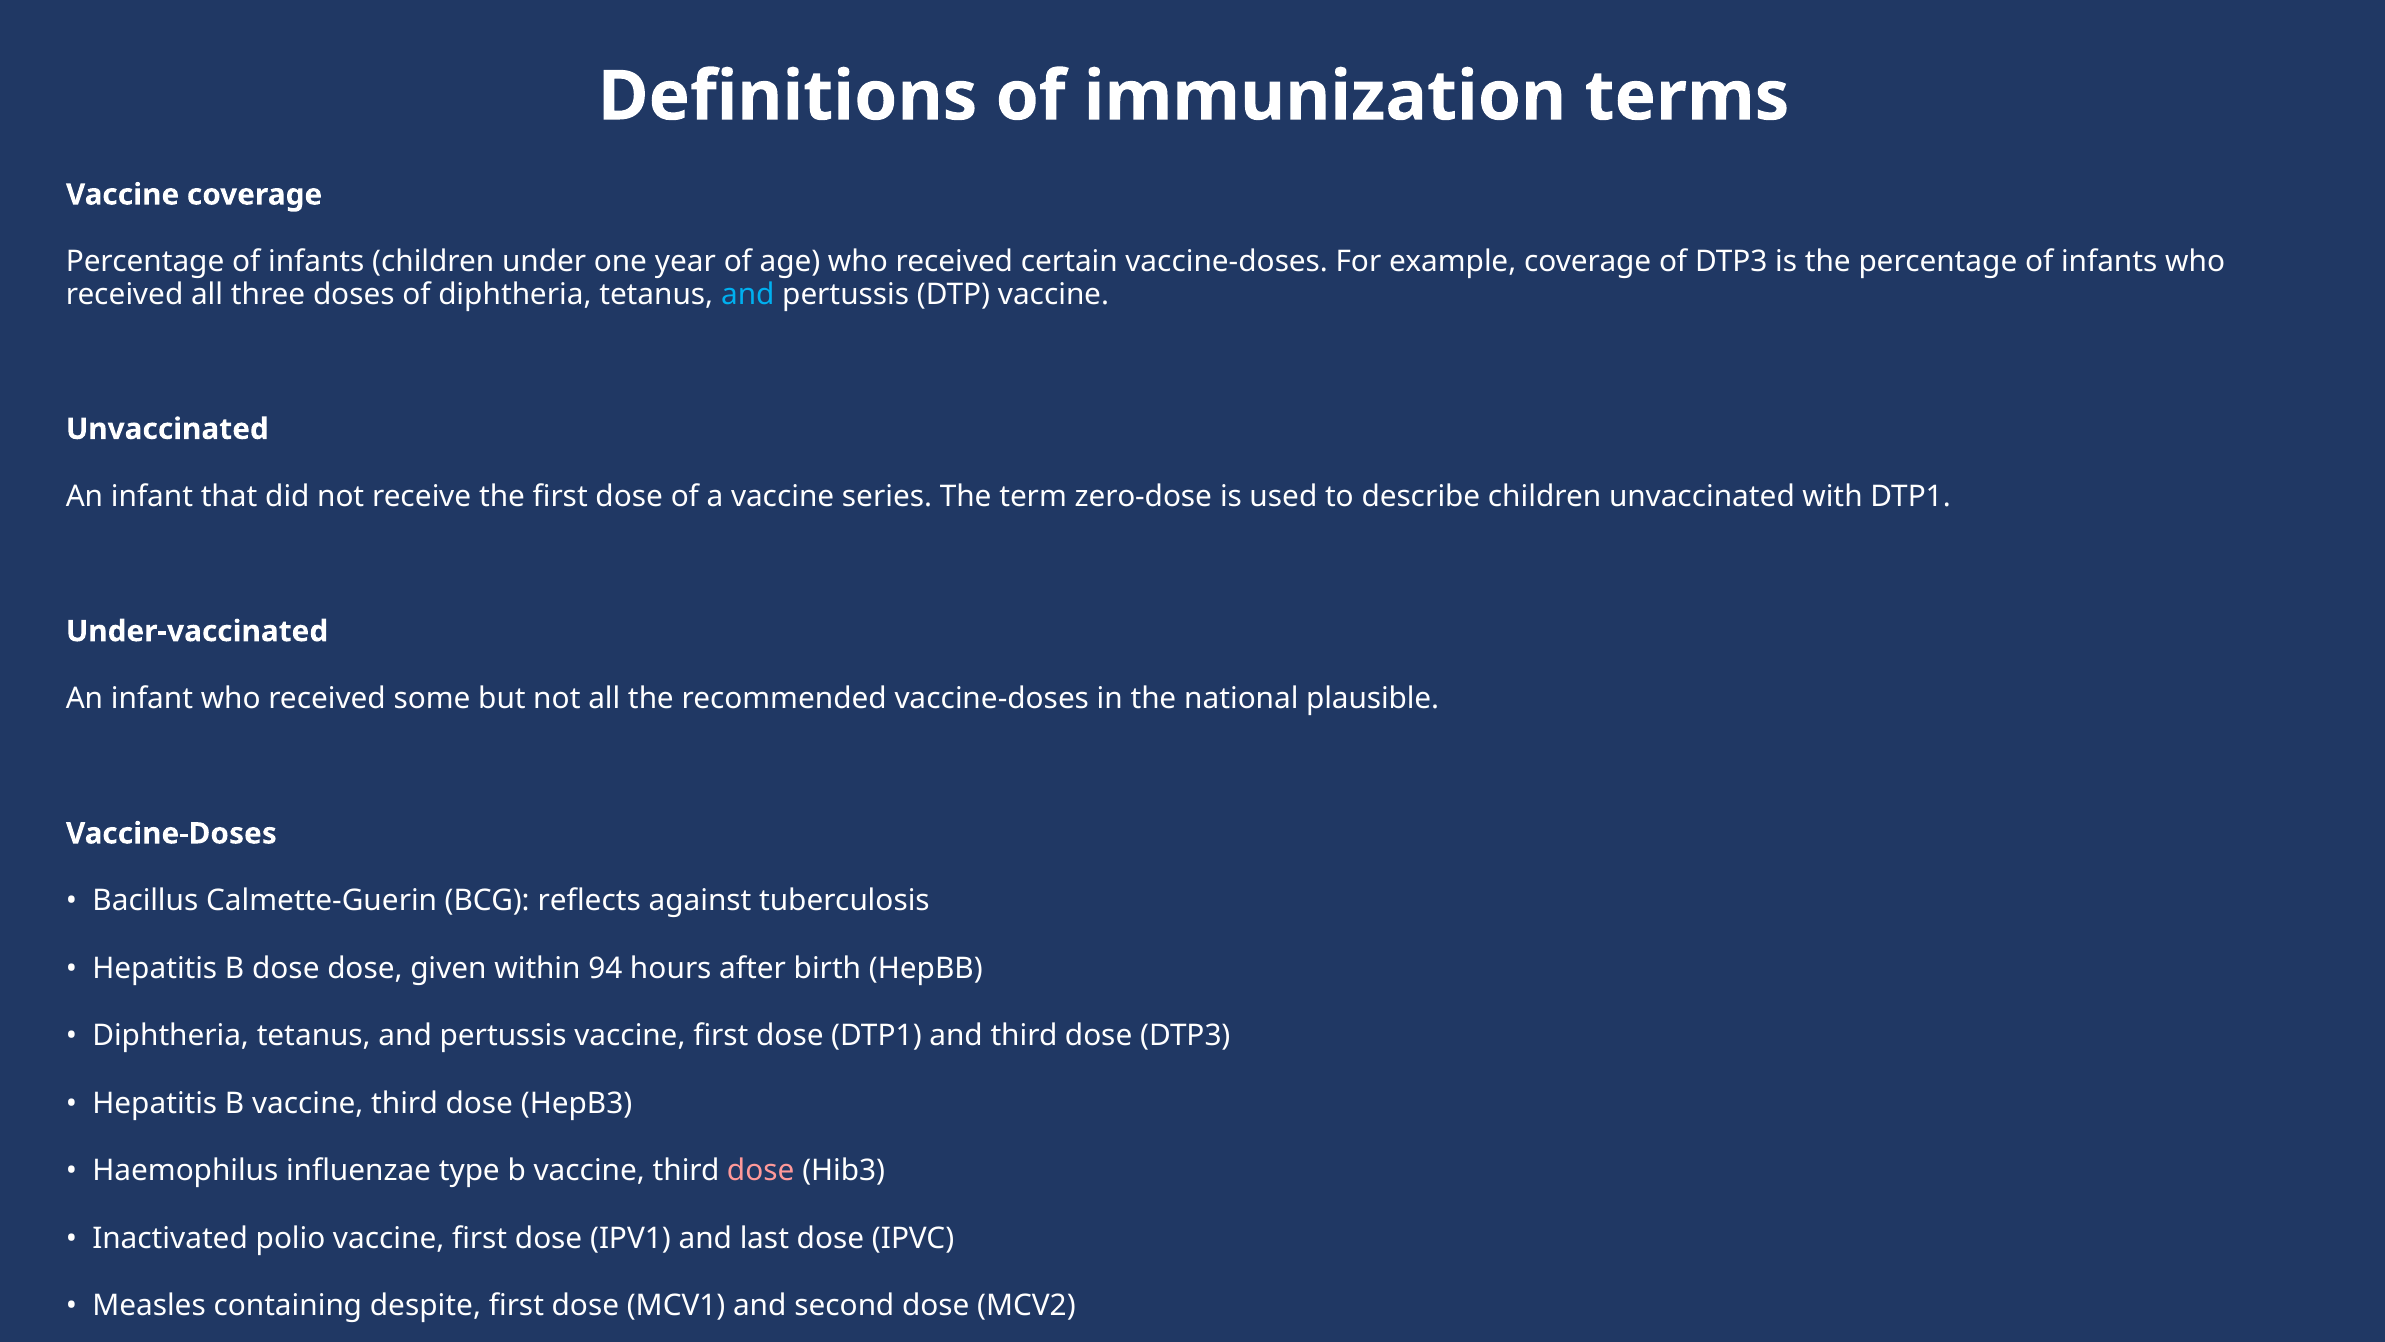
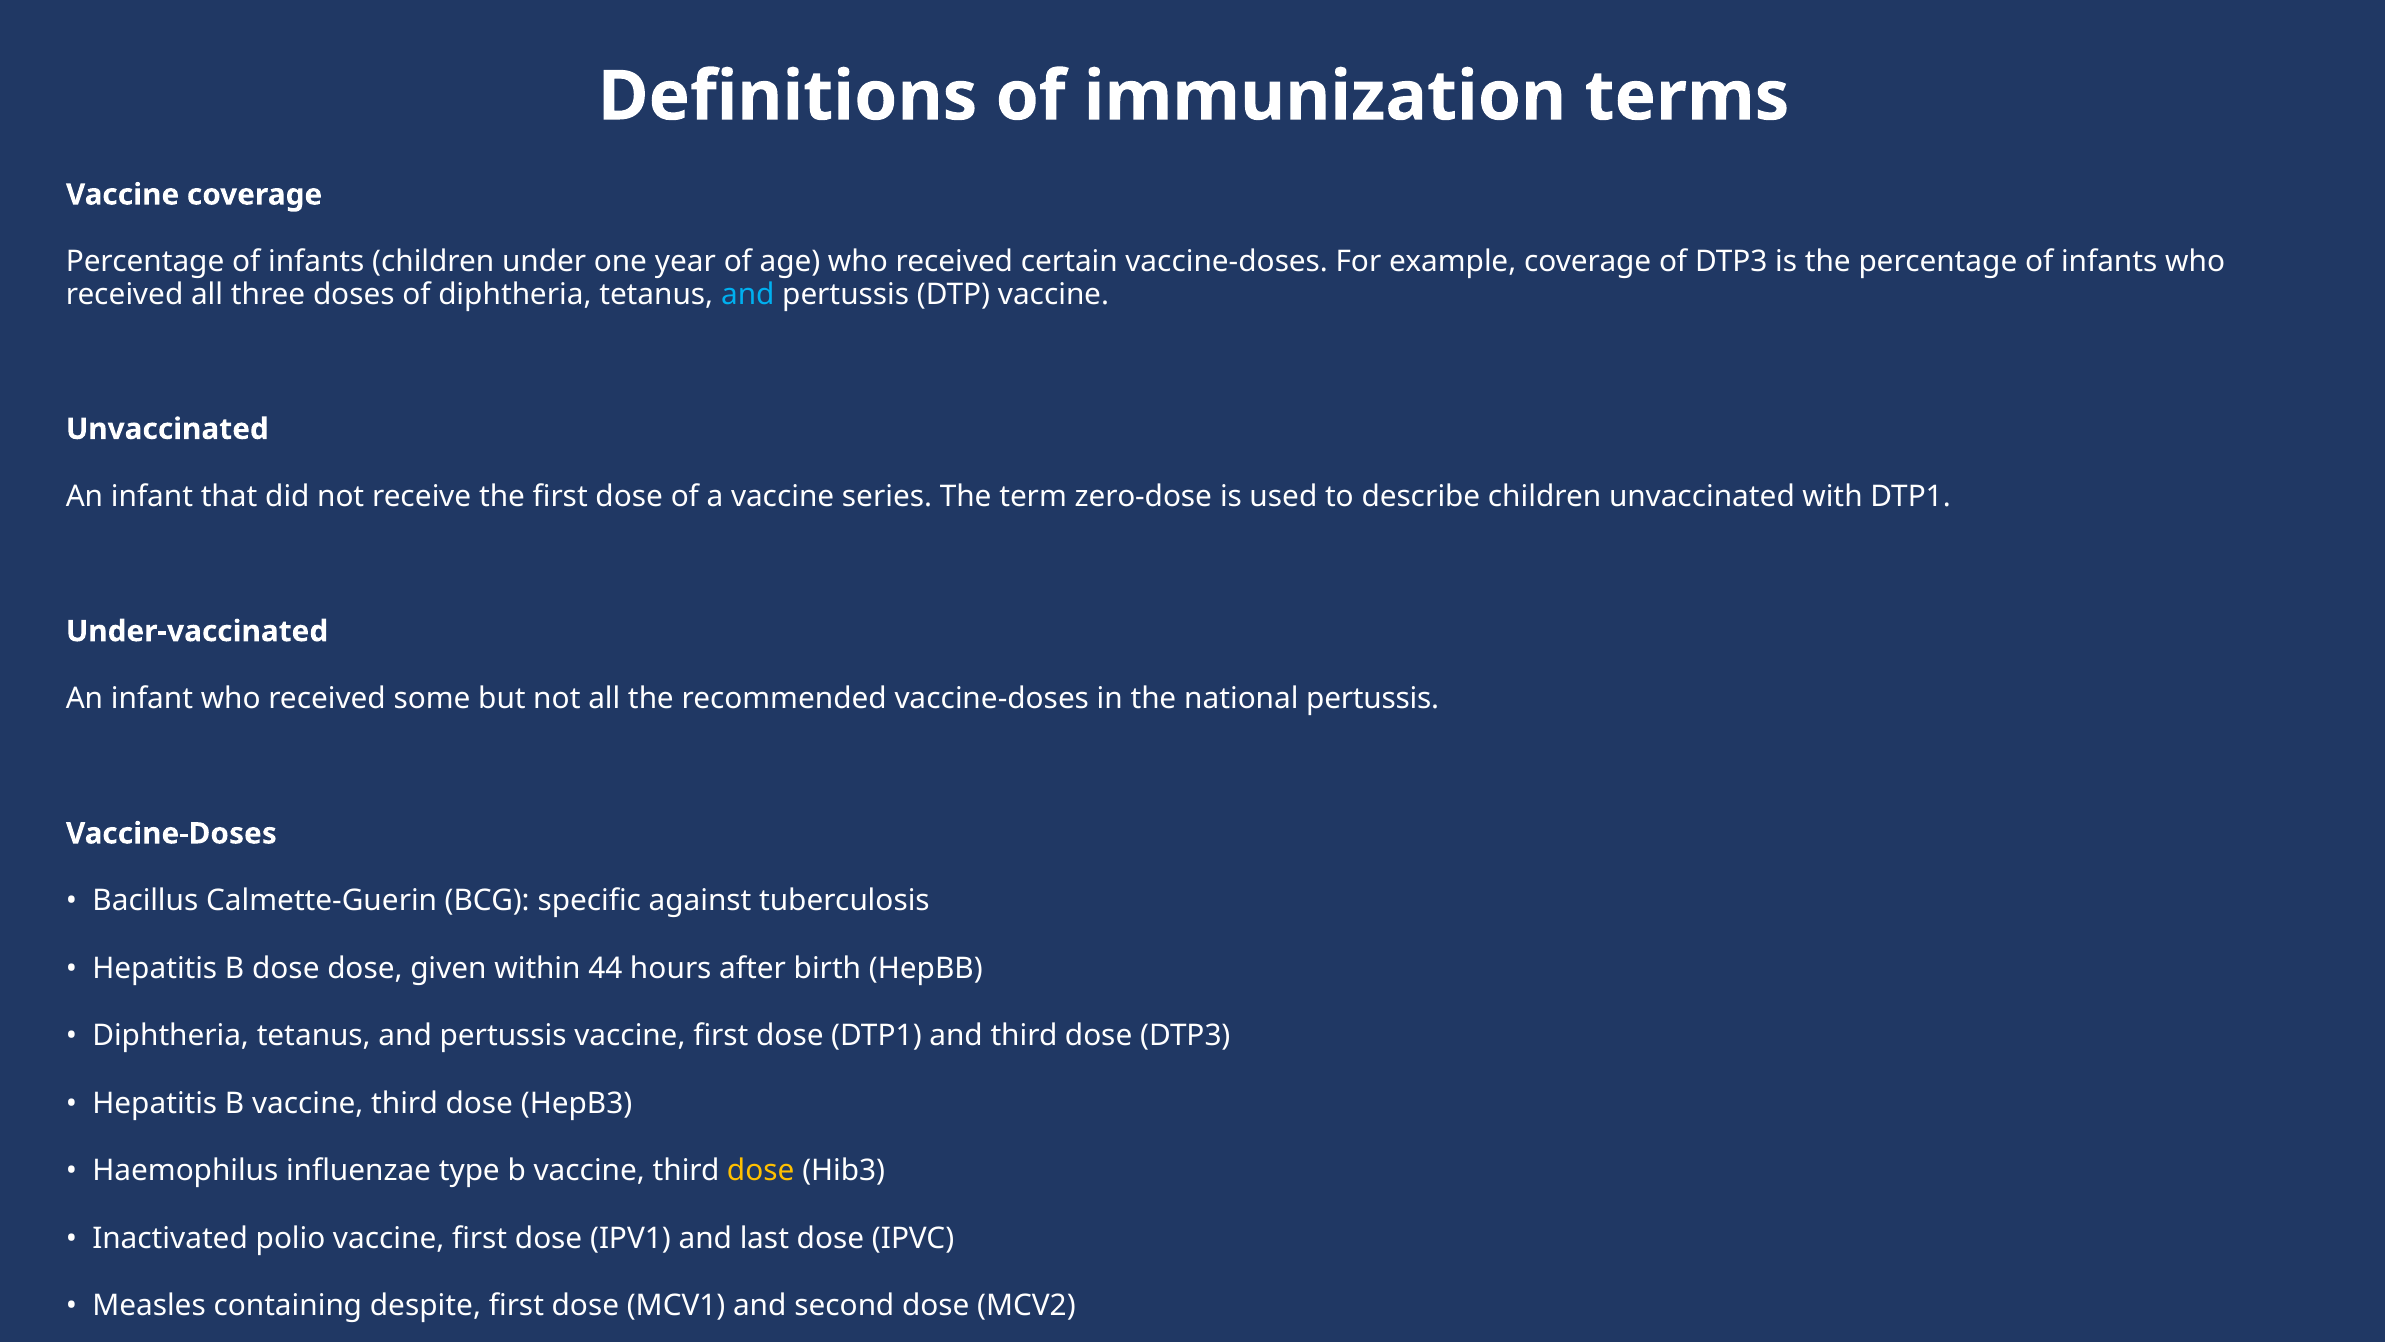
national plausible: plausible -> pertussis
reflects: reflects -> specific
94: 94 -> 44
dose at (761, 1170) colour: pink -> yellow
